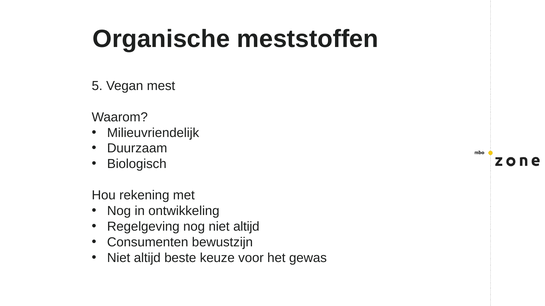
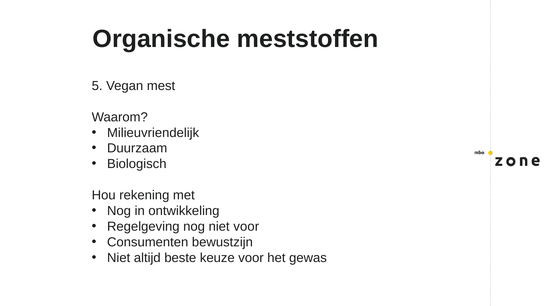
nog niet altijd: altijd -> voor
